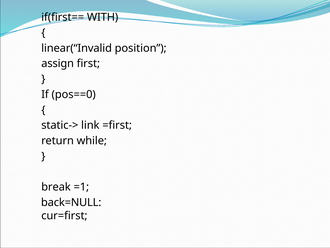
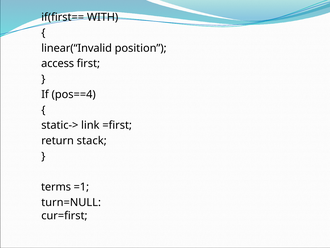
assign: assign -> access
pos==0: pos==0 -> pos==4
while: while -> stack
break: break -> terms
back=NULL: back=NULL -> turn=NULL
